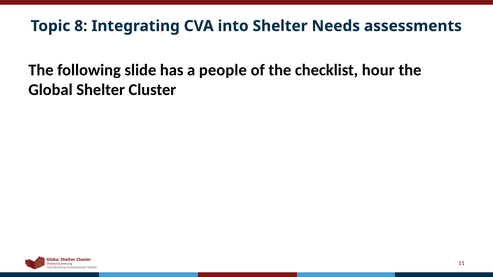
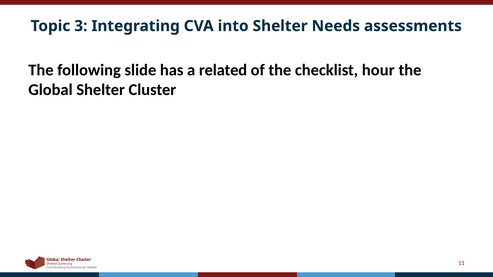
8: 8 -> 3
people: people -> related
